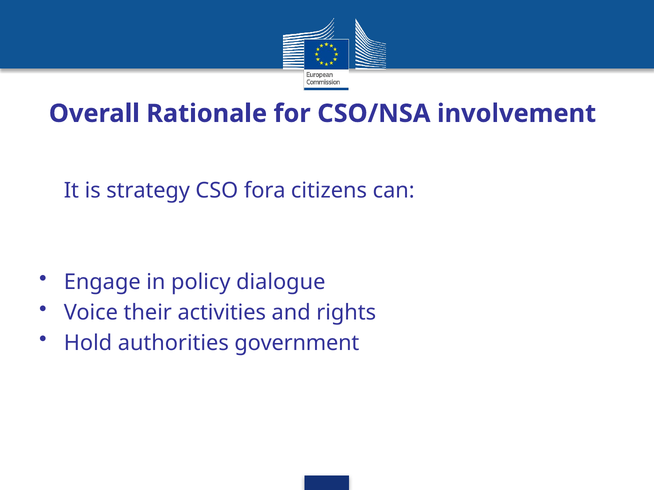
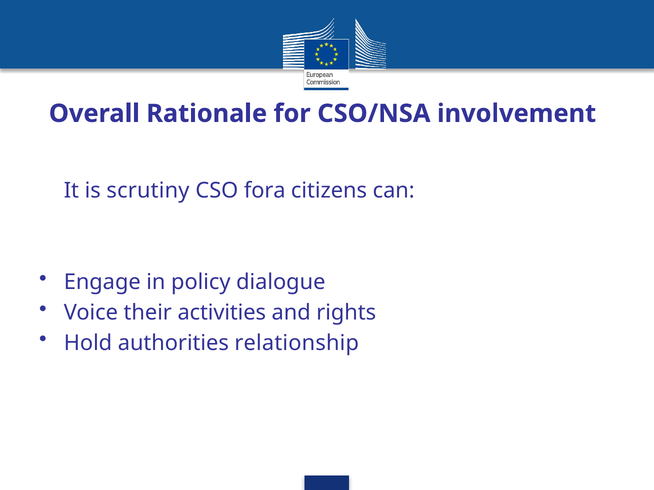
strategy: strategy -> scrutiny
government: government -> relationship
